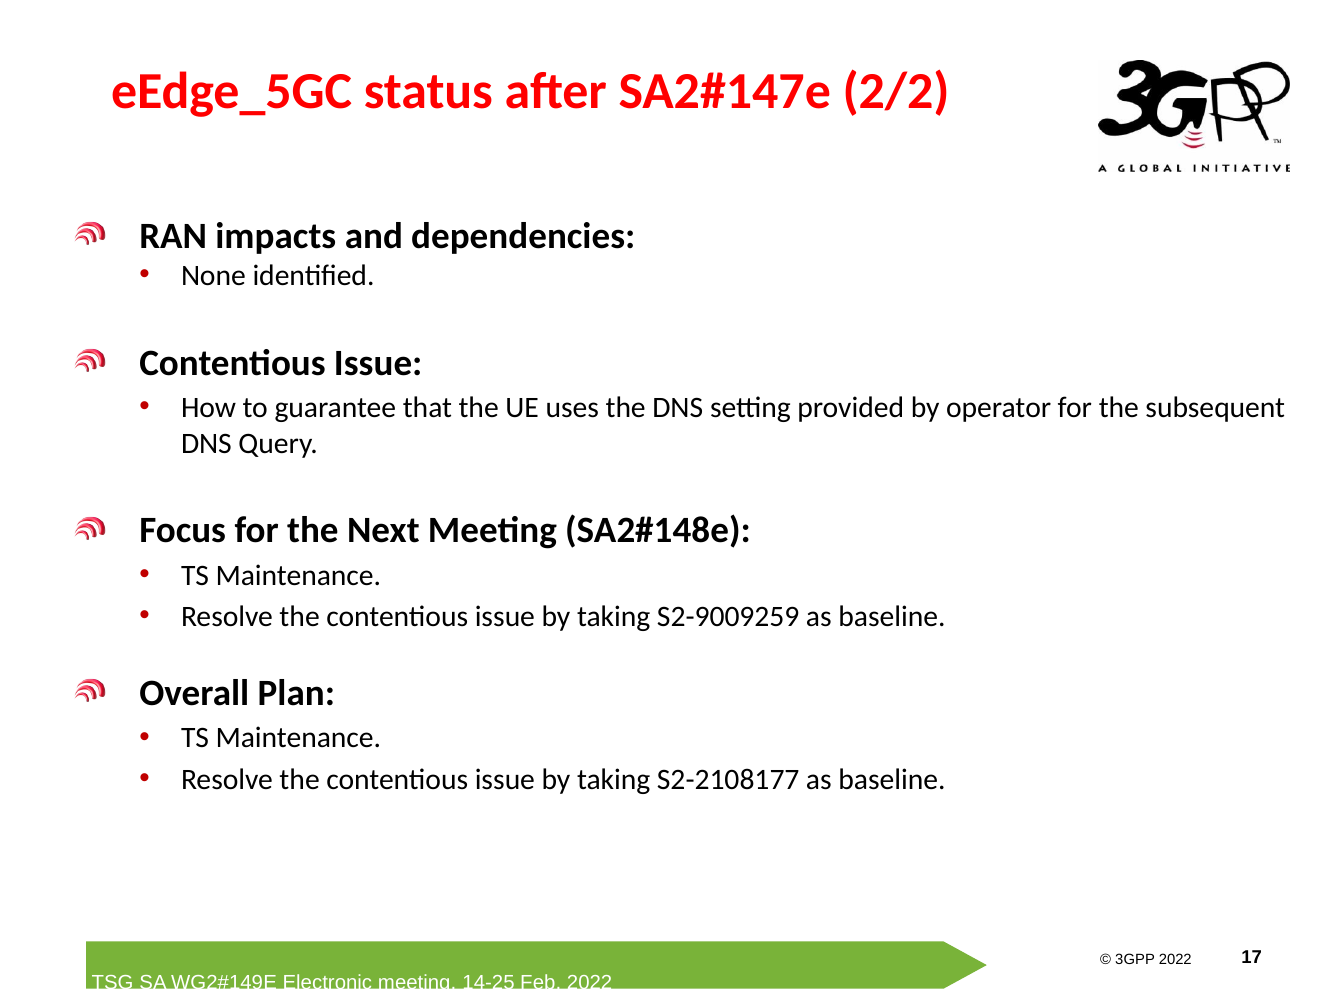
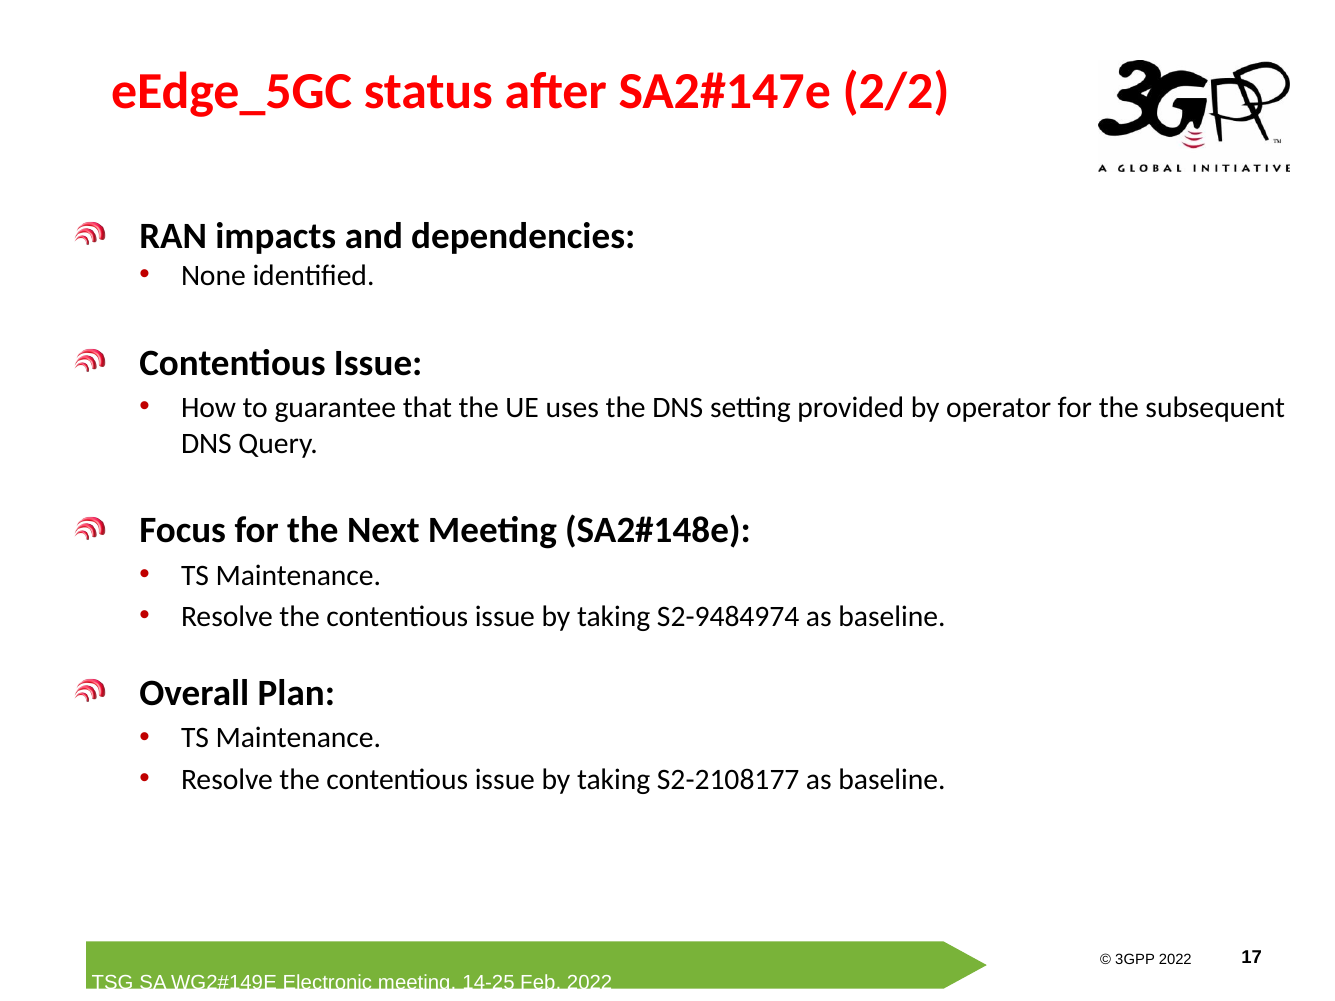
S2-9009259: S2-9009259 -> S2-9484974
